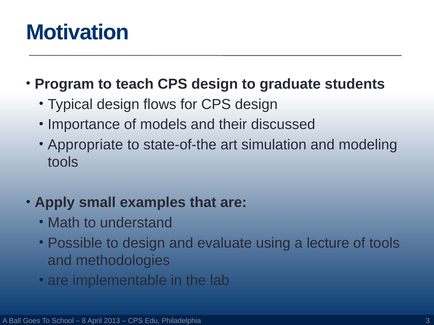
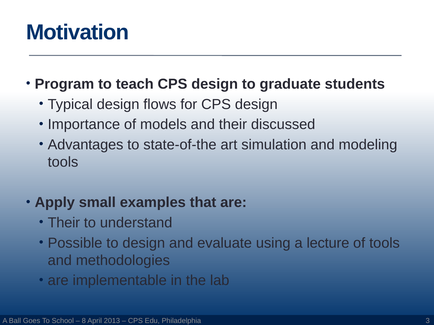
Appropriate: Appropriate -> Advantages
Math at (64, 223): Math -> Their
